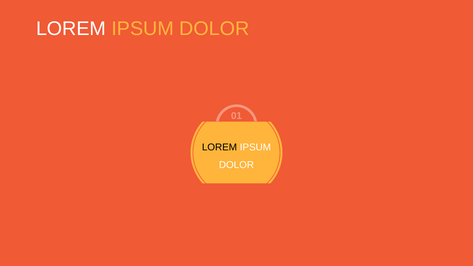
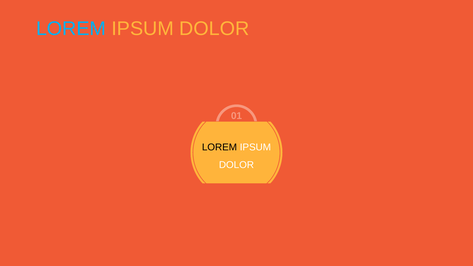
LOREM at (71, 29) colour: white -> light blue
